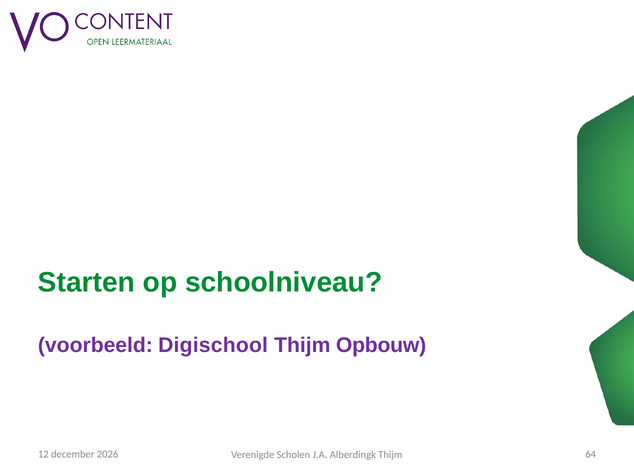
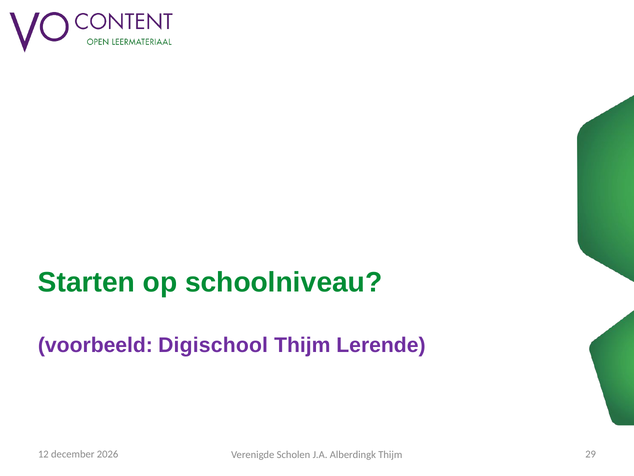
Opbouw: Opbouw -> Lerende
64: 64 -> 29
